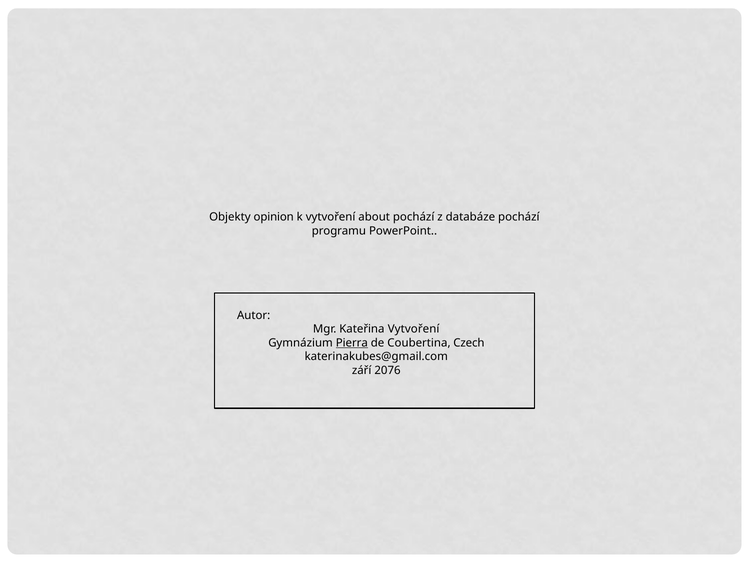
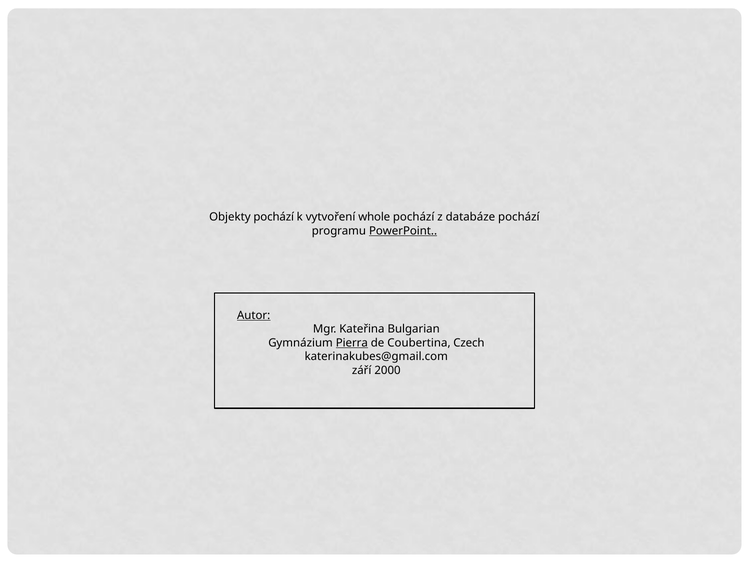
Objekty opinion: opinion -> pochází
about: about -> whole
PowerPoint underline: none -> present
Autor underline: none -> present
Kateřina Vytvoření: Vytvoření -> Bulgarian
2076: 2076 -> 2000
